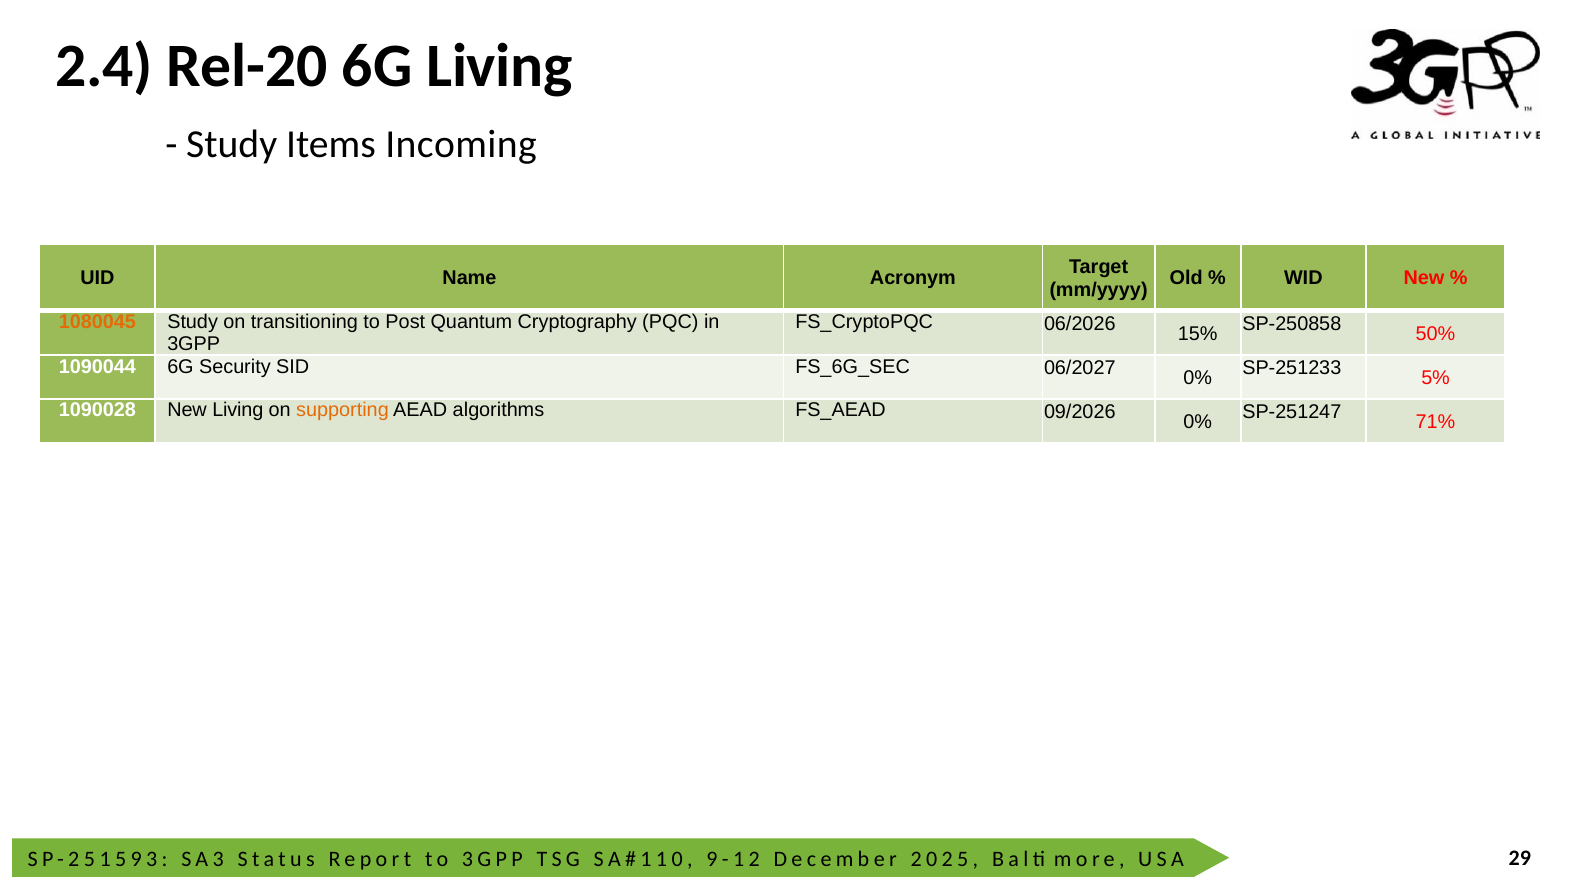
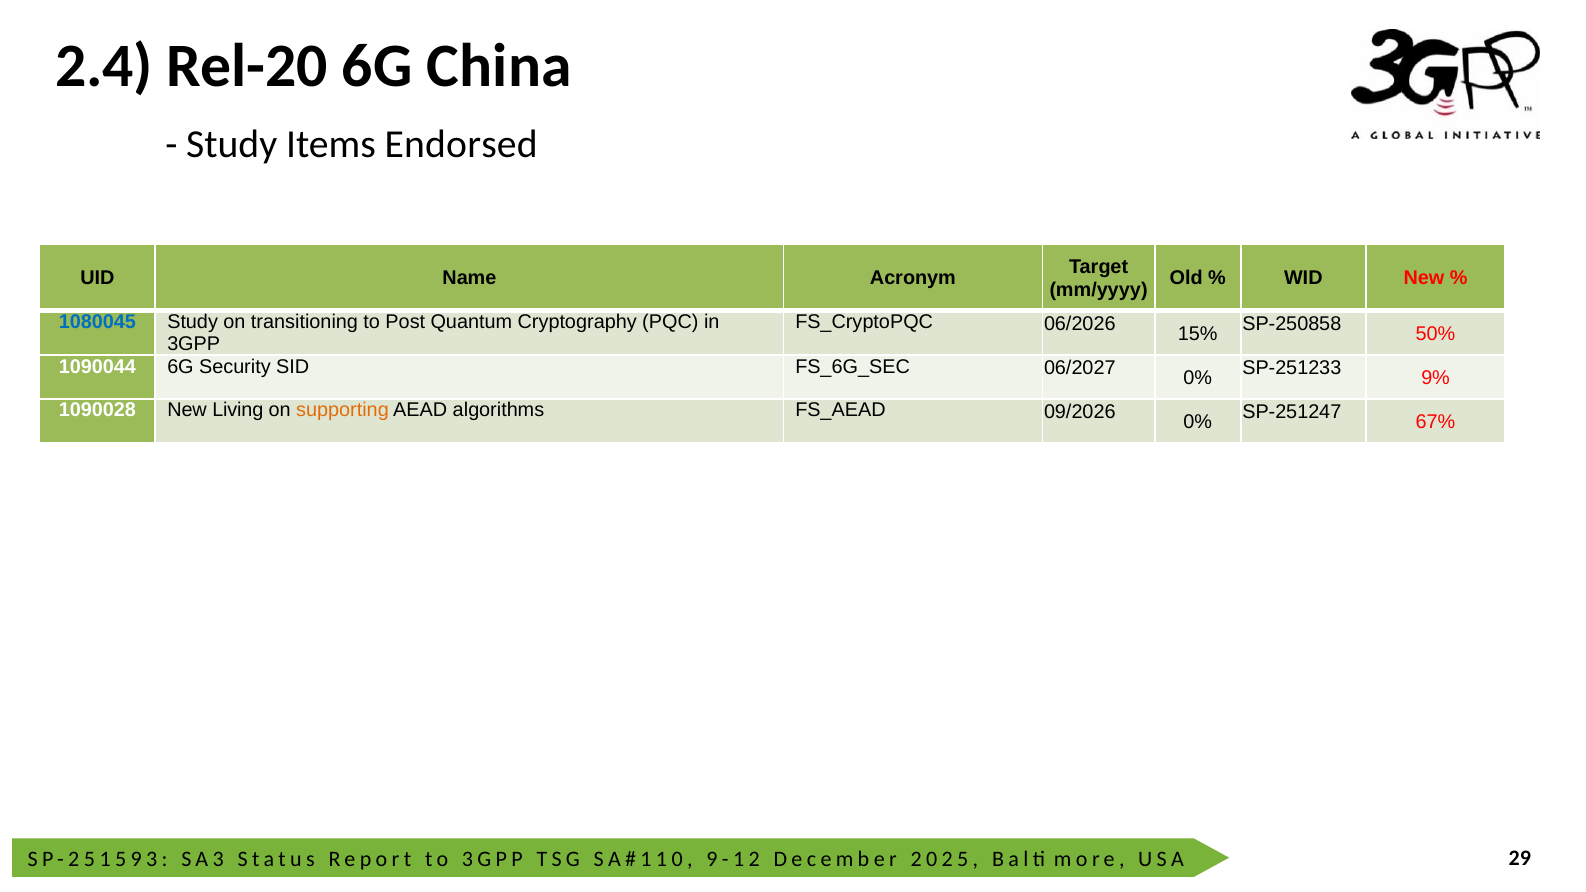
6G Living: Living -> China
Incoming: Incoming -> Endorsed
1080045 colour: orange -> blue
5%: 5% -> 9%
71%: 71% -> 67%
